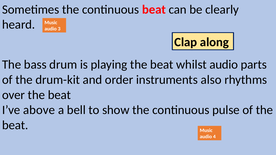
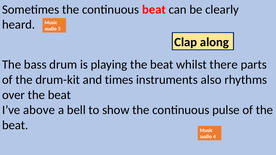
whilst audio: audio -> there
order: order -> times
